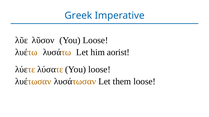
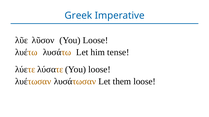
aorist: aorist -> tense
